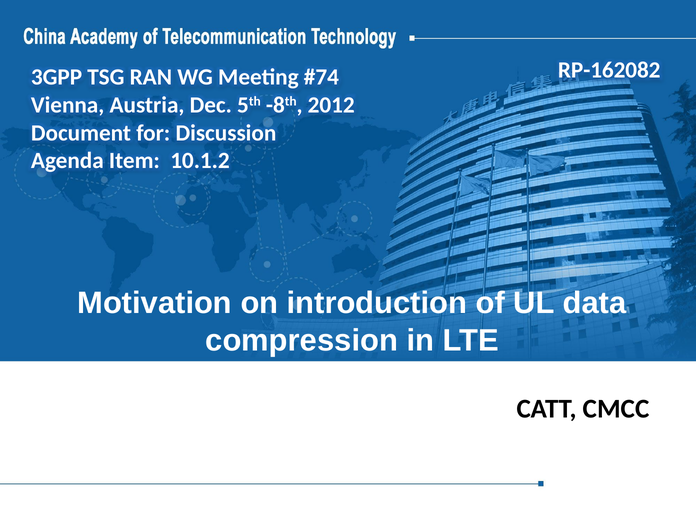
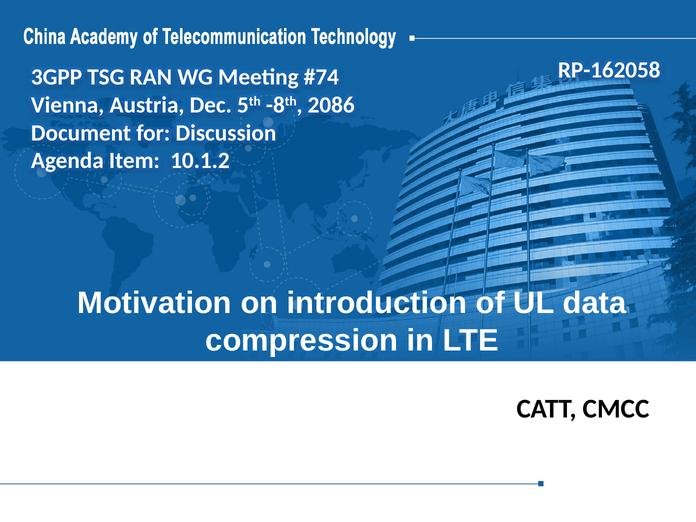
RP-162082: RP-162082 -> RP-162058
2012: 2012 -> 2086
